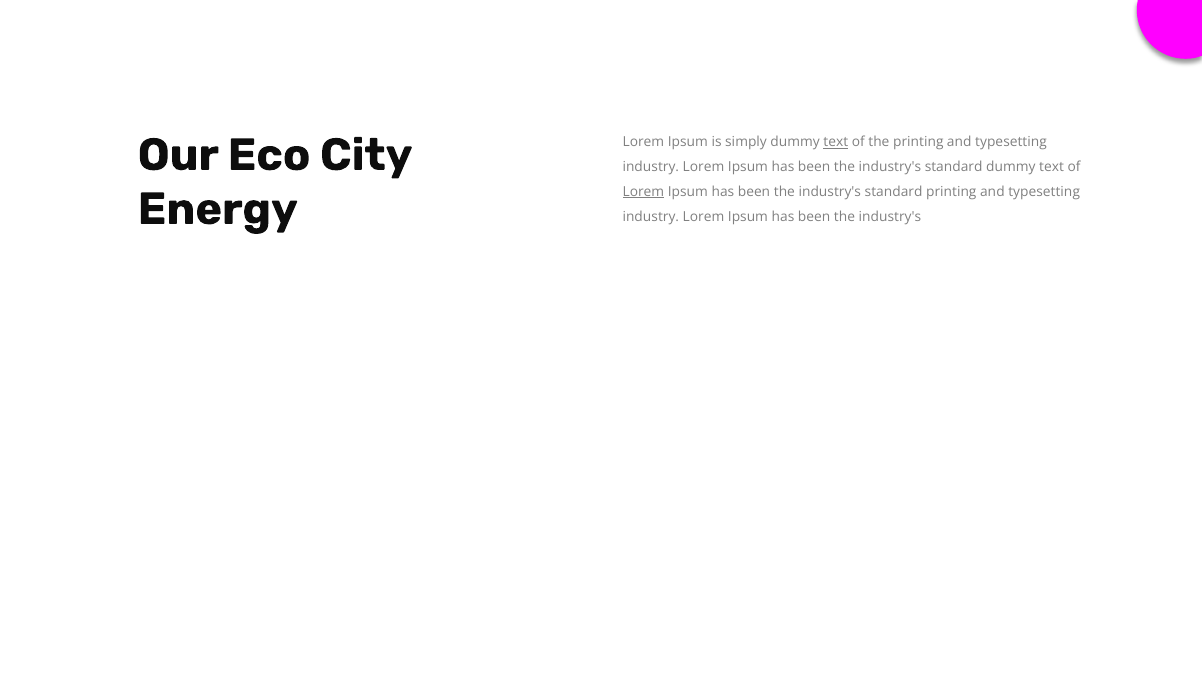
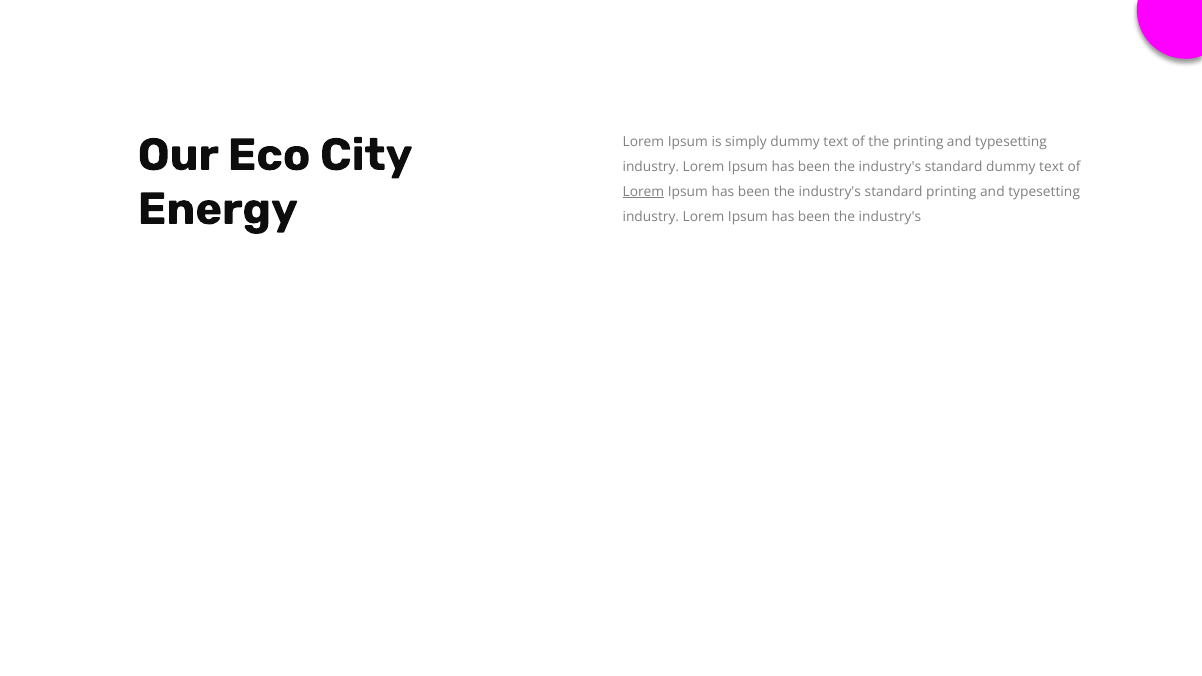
text at (836, 142) underline: present -> none
